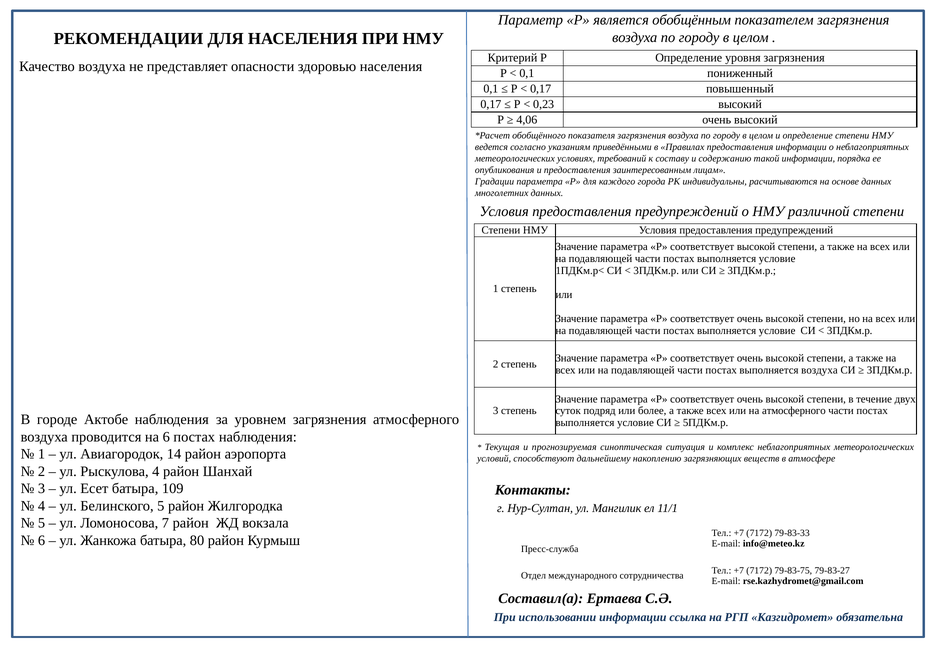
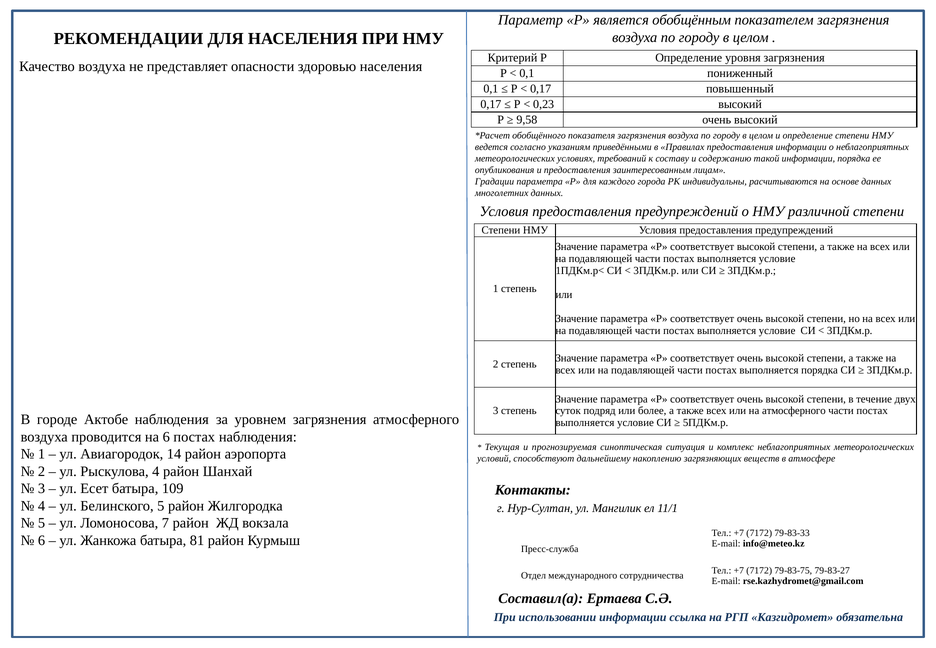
4,06: 4,06 -> 9,58
выполняется воздуха: воздуха -> порядка
80: 80 -> 81
